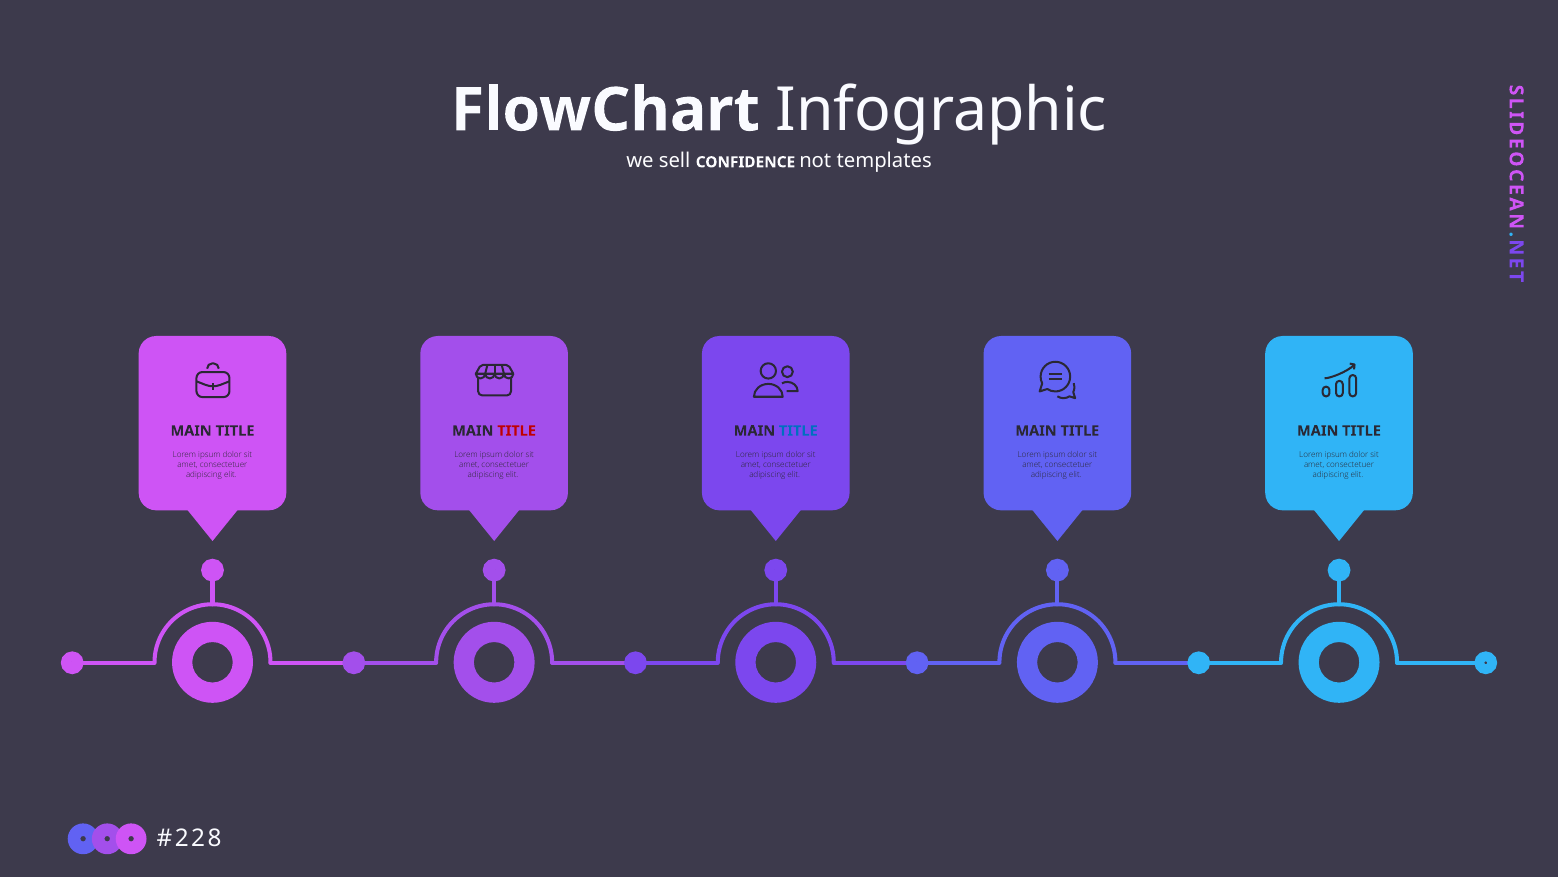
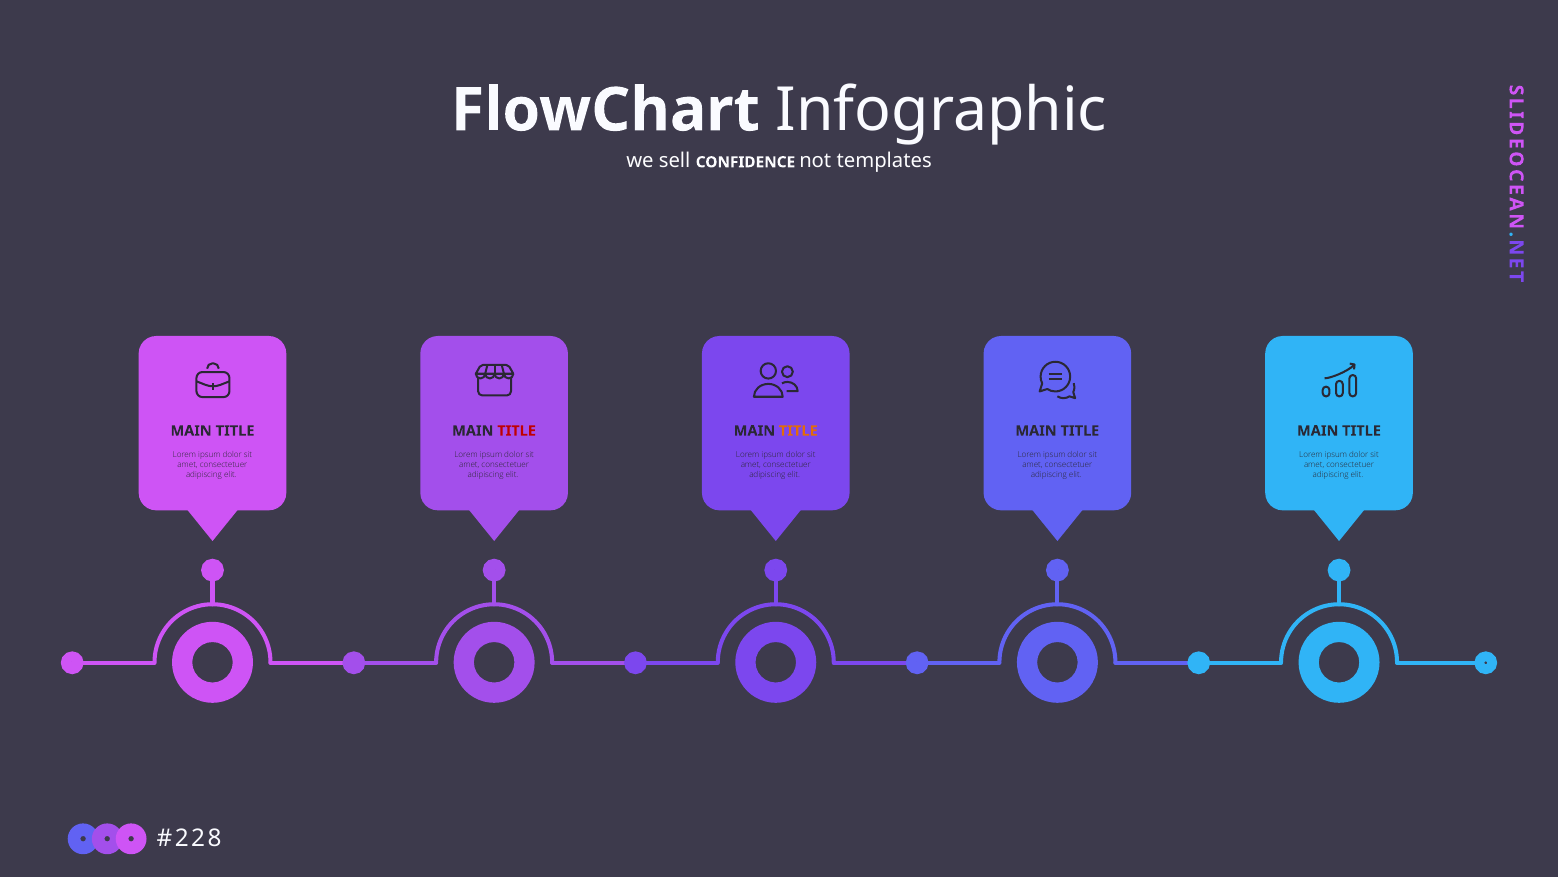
TITLE at (798, 431) colour: blue -> orange
